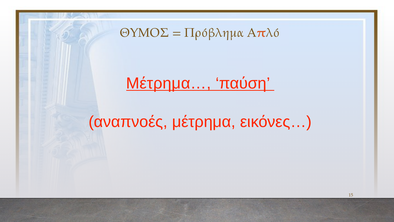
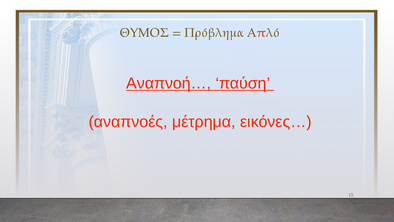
Μέτρημα…: Μέτρημα… -> Αναπνοή…
